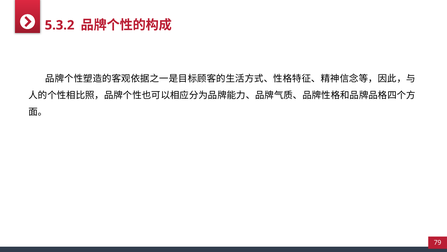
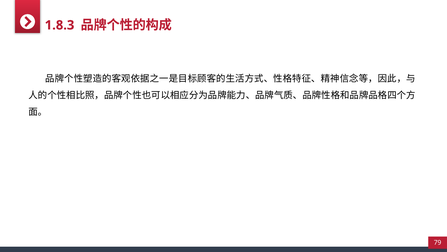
5.3.2: 5.3.2 -> 1.8.3
